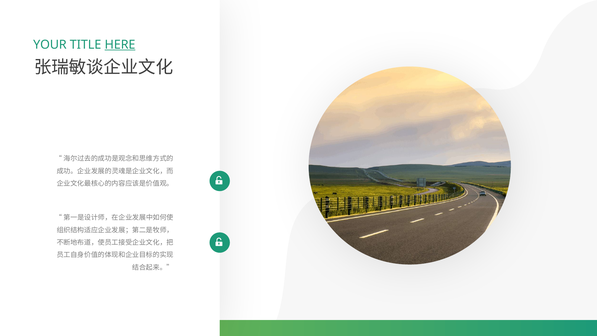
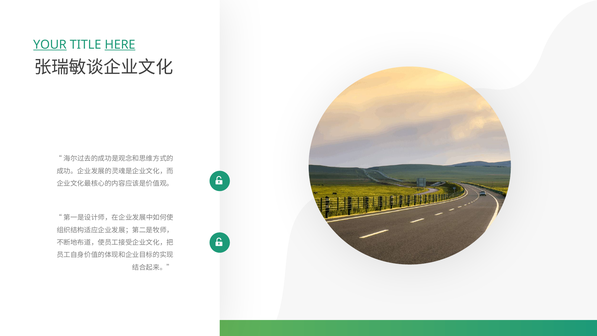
YOUR underline: none -> present
